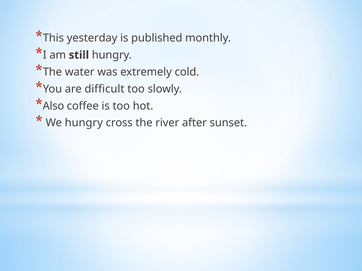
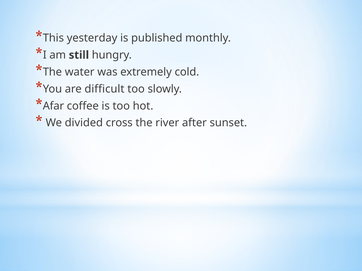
Also: Also -> Afar
We hungry: hungry -> divided
